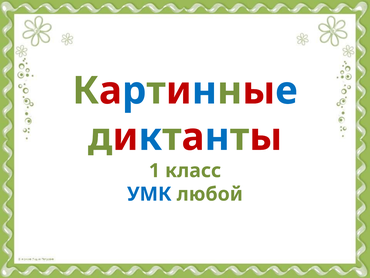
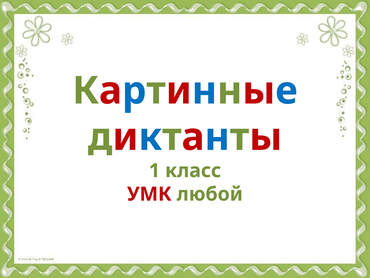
УМК colour: blue -> red
